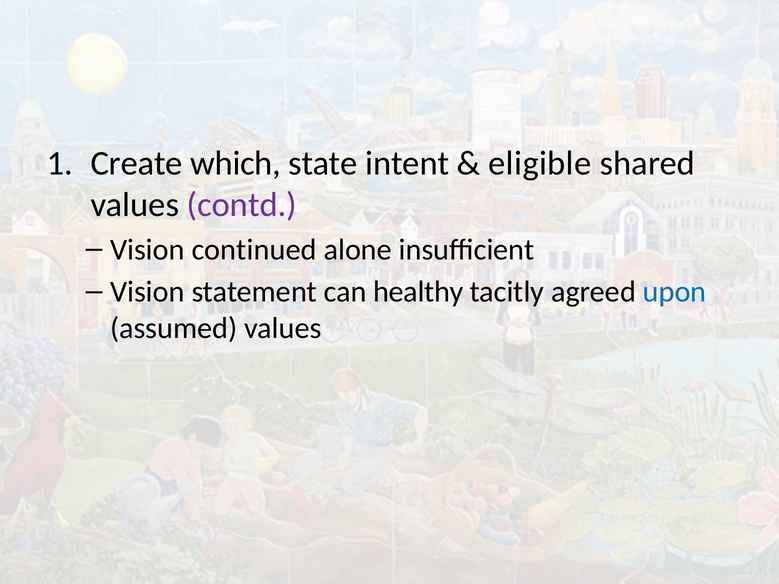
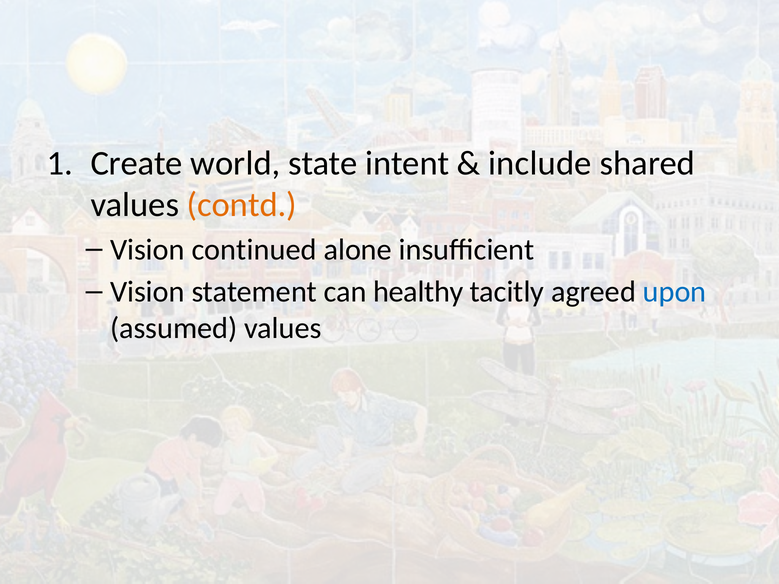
which: which -> world
eligible: eligible -> include
contd colour: purple -> orange
